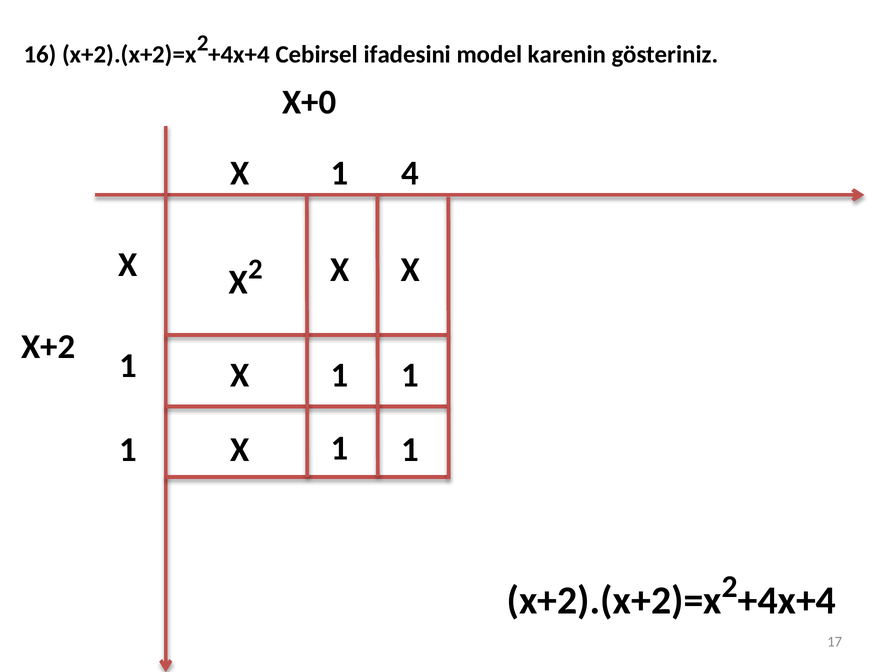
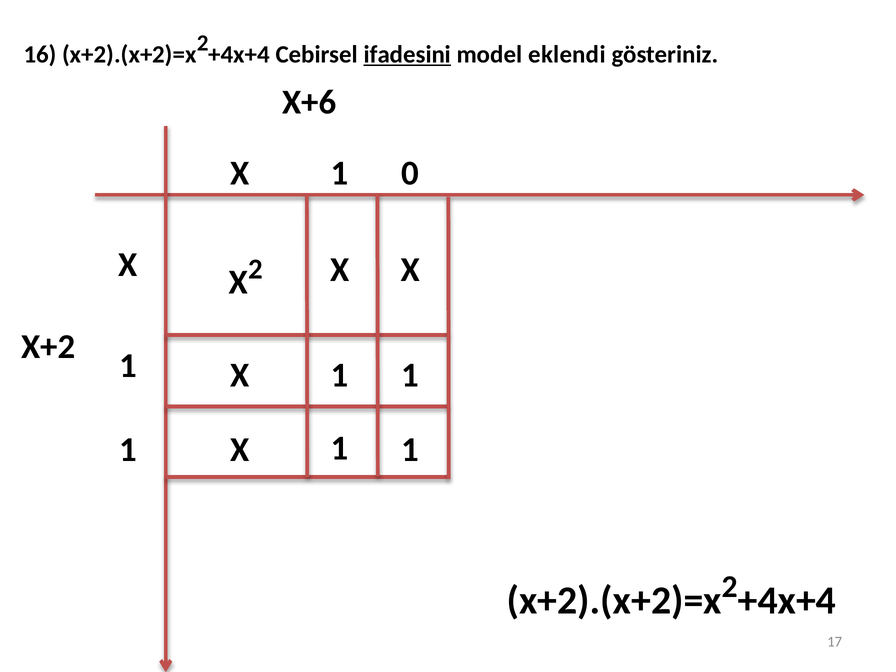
ifadesini underline: none -> present
karenin: karenin -> eklendi
X+0: X+0 -> X+6
4: 4 -> 0
